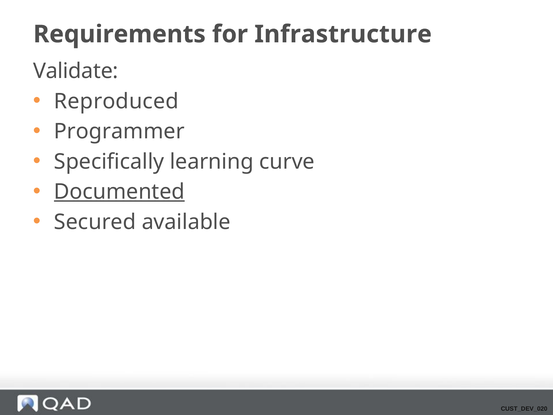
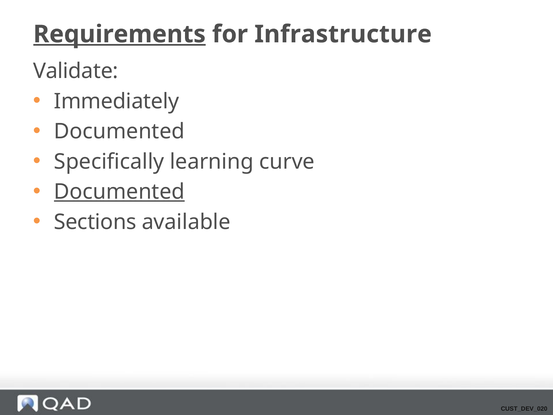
Requirements underline: none -> present
Reproduced: Reproduced -> Immediately
Programmer at (119, 131): Programmer -> Documented
Secured: Secured -> Sections
